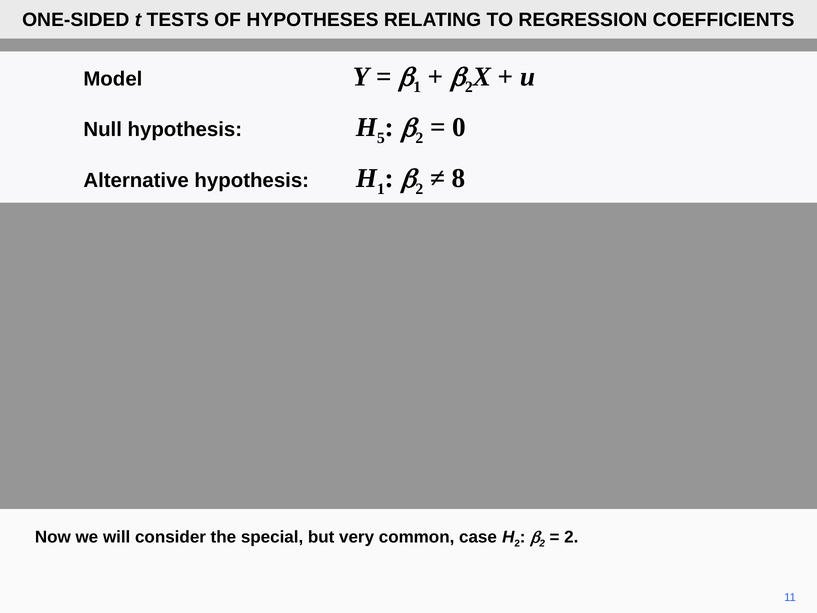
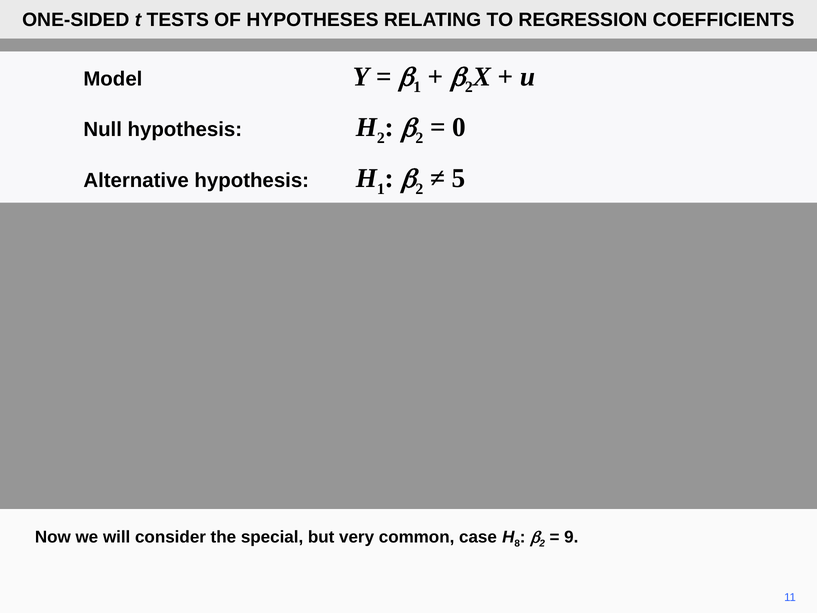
5 at (381, 138): 5 -> 2
8: 8 -> 5
2 at (517, 543): 2 -> 8
2 at (571, 537): 2 -> 9
